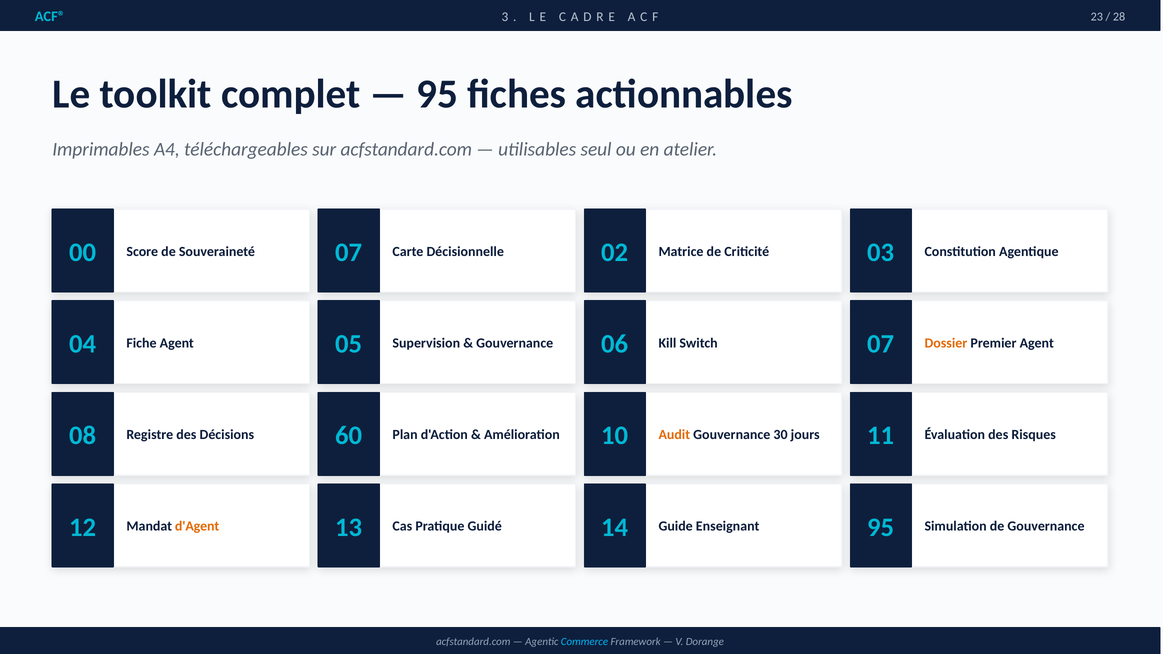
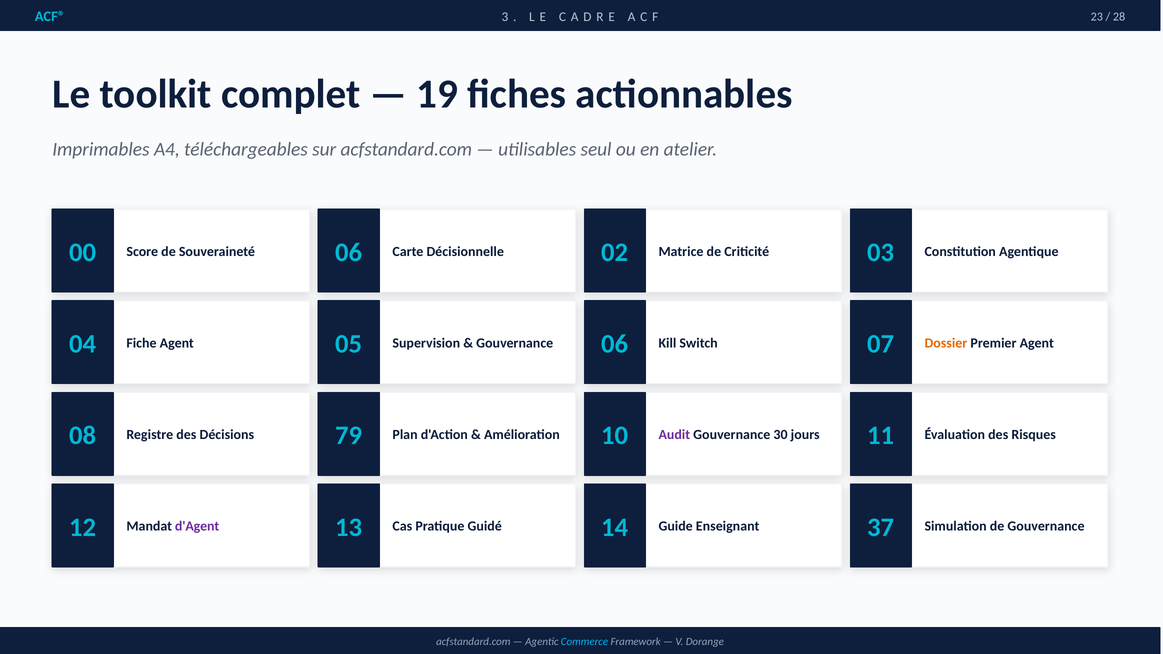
95 at (437, 94): 95 -> 19
Souveraineté 07: 07 -> 06
60: 60 -> 79
Audit colour: orange -> purple
d'Agent colour: orange -> purple
Enseignant 95: 95 -> 37
